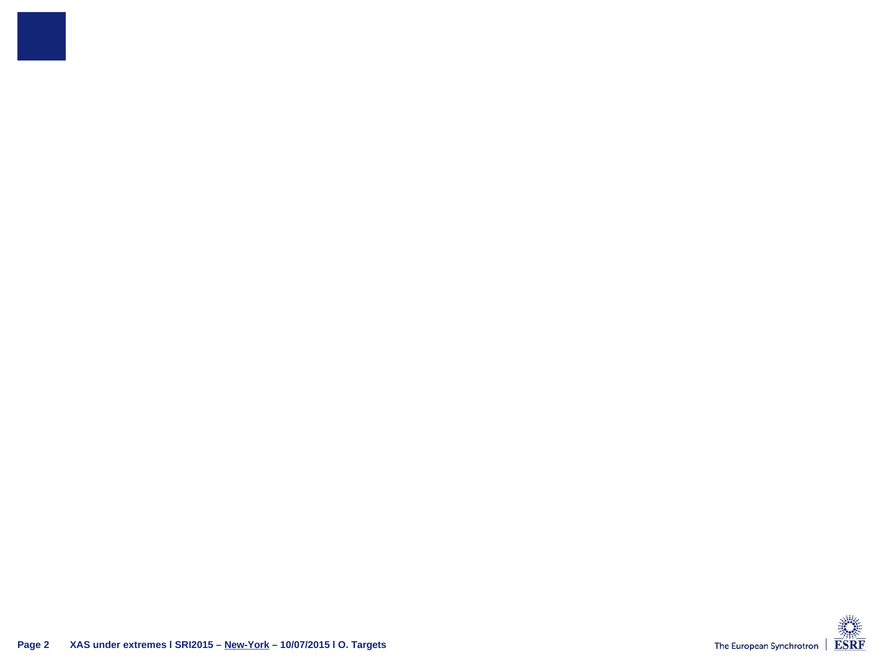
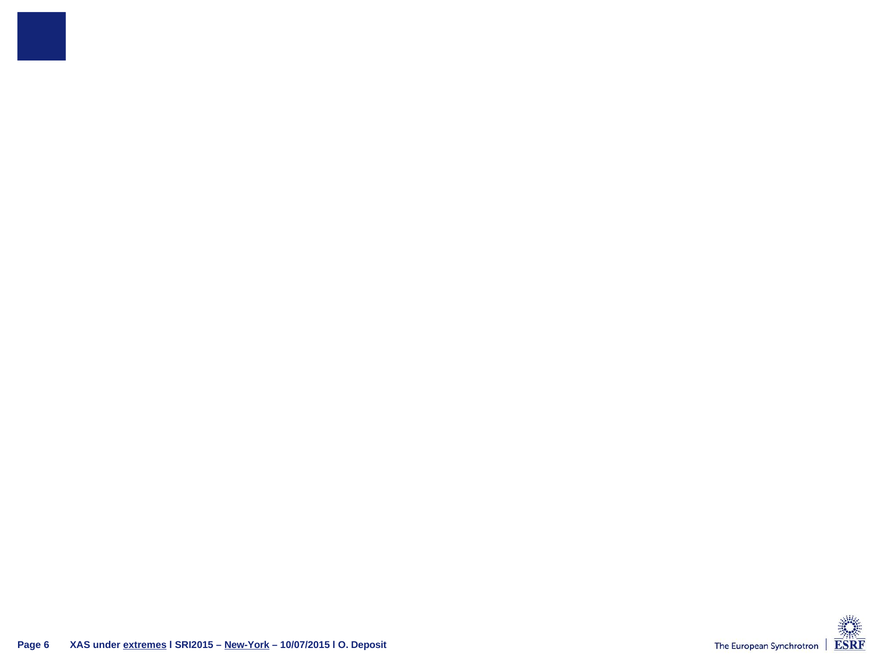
2: 2 -> 6
extremes underline: none -> present
Targets: Targets -> Deposit
